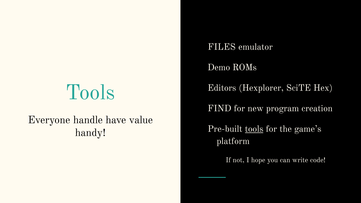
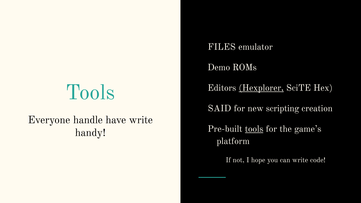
Hexplorer underline: none -> present
FIND: FIND -> SAID
program: program -> scripting
have value: value -> write
